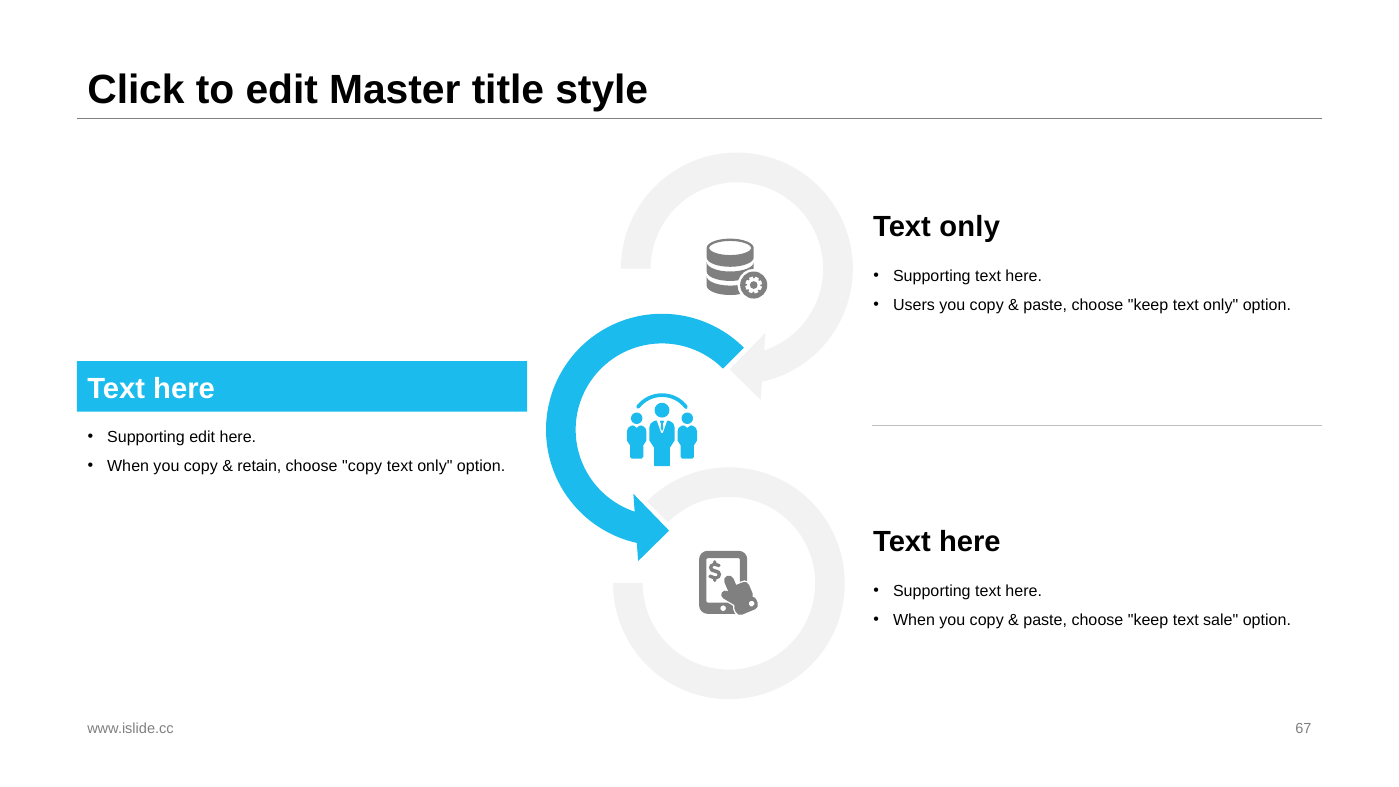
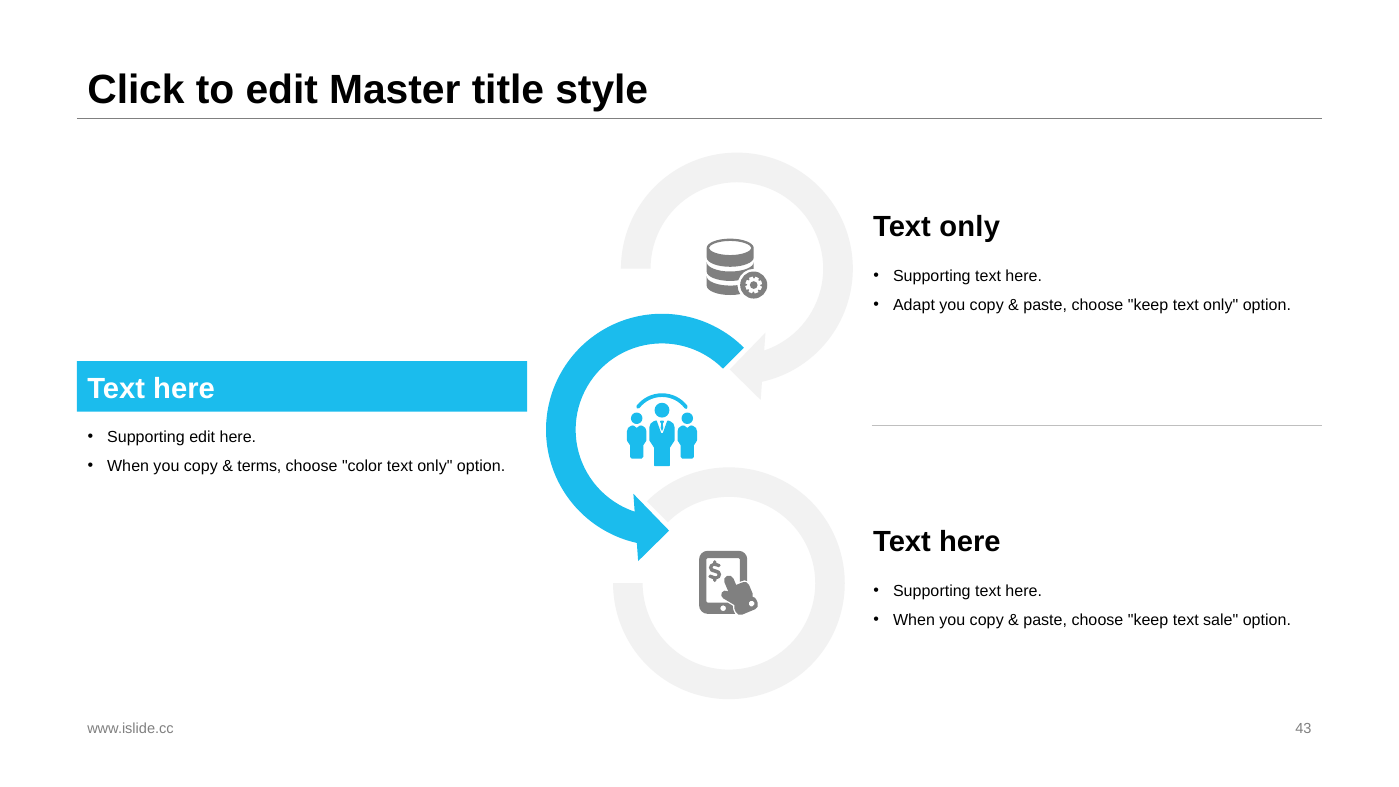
Users: Users -> Adapt
retain: retain -> terms
choose copy: copy -> color
67: 67 -> 43
